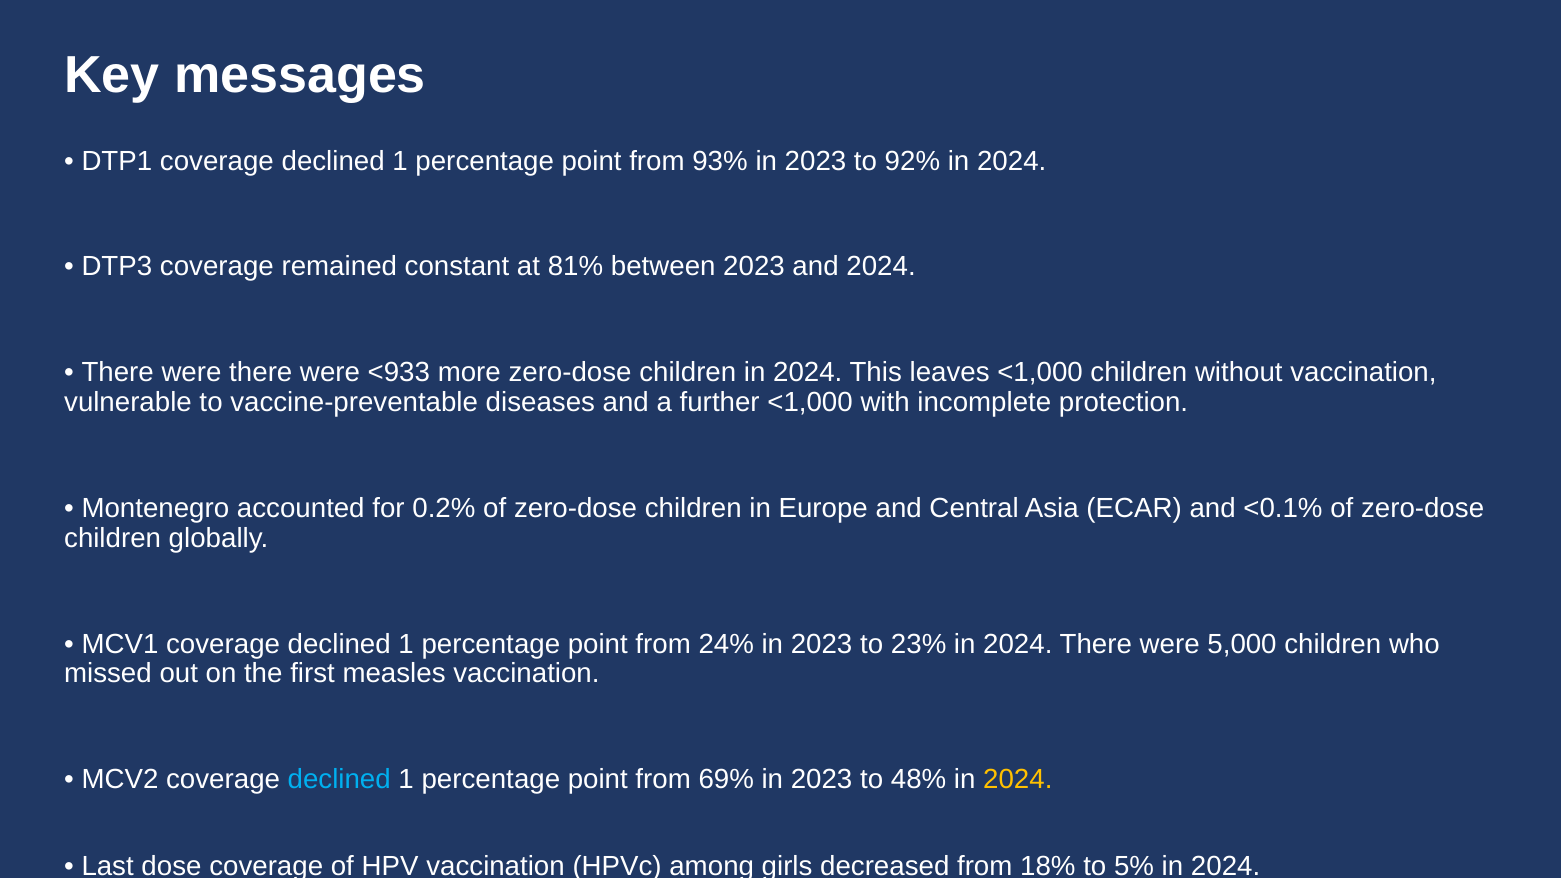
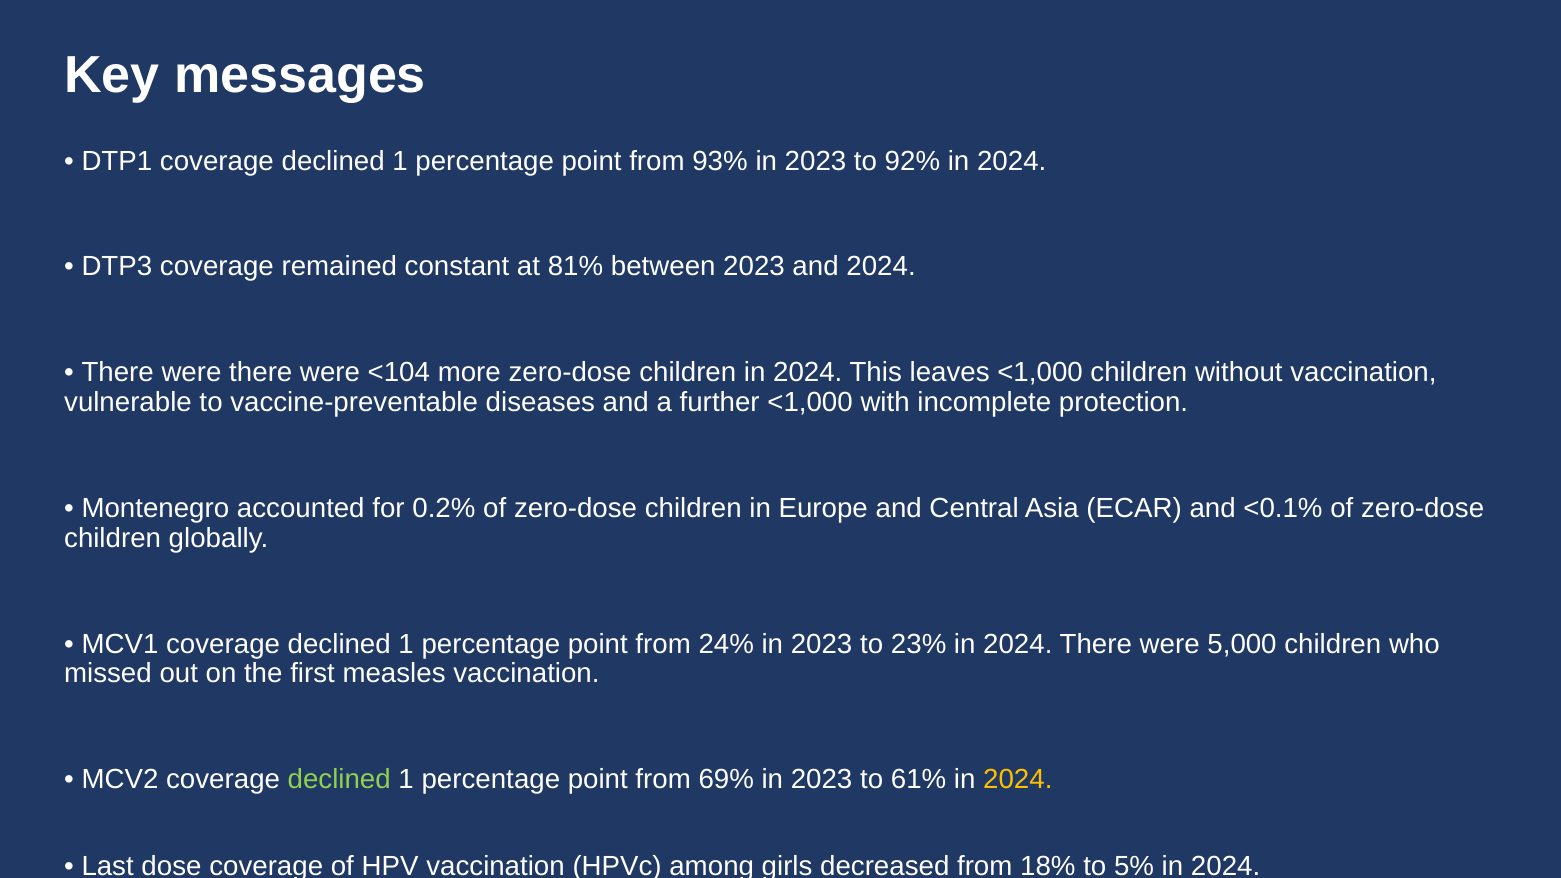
<933: <933 -> <104
declined at (339, 780) colour: light blue -> light green
48%: 48% -> 61%
